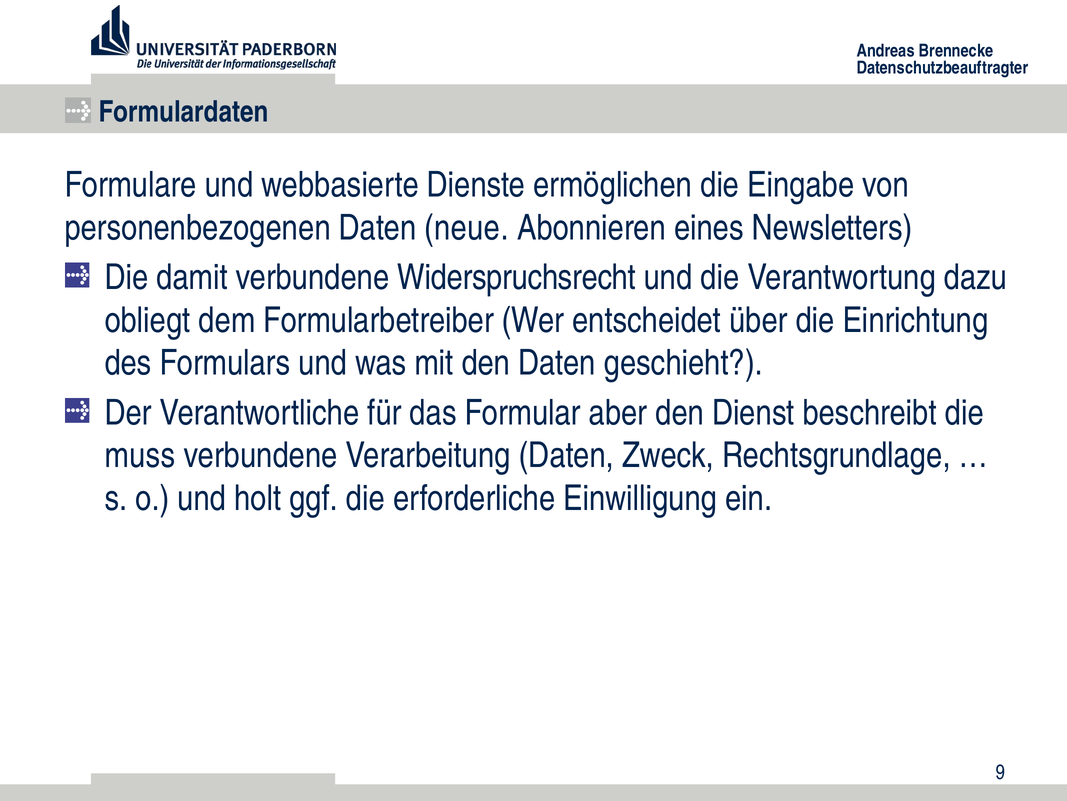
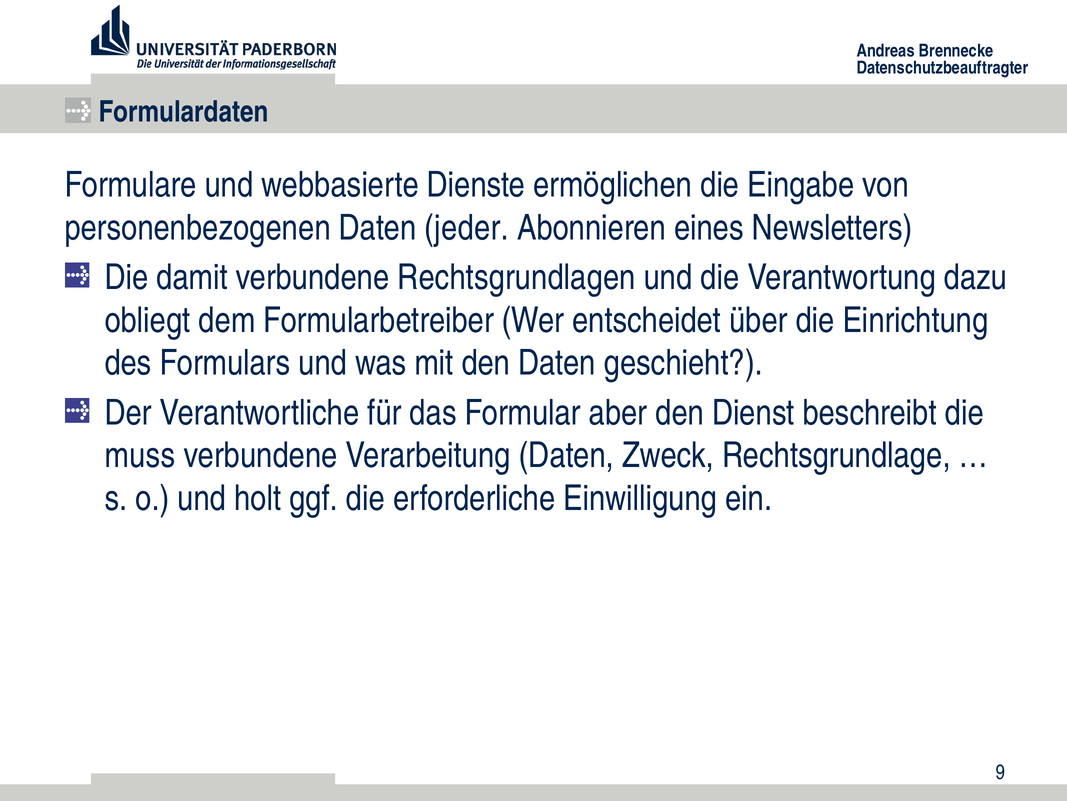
neue: neue -> jeder
Widerspruchsrecht: Widerspruchsrecht -> Rechtsgrundlagen
